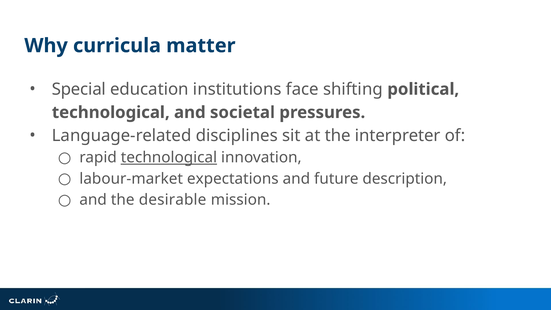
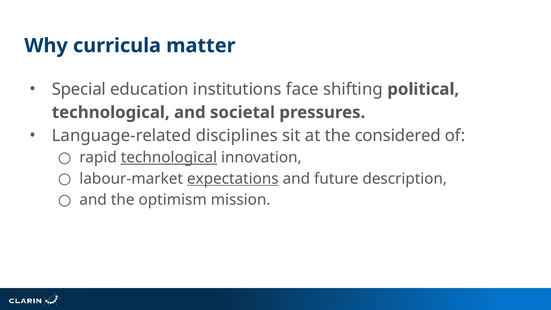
interpreter: interpreter -> considered
expectations underline: none -> present
desirable: desirable -> optimism
